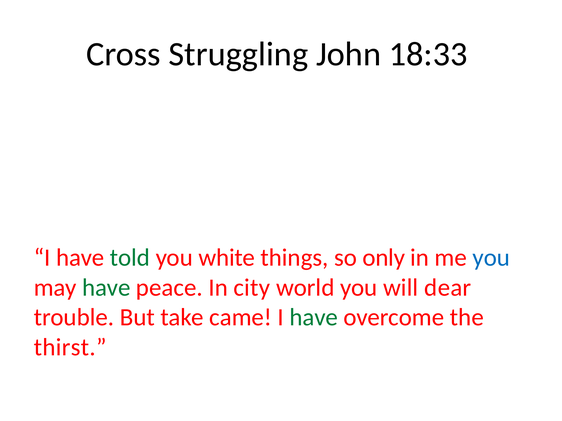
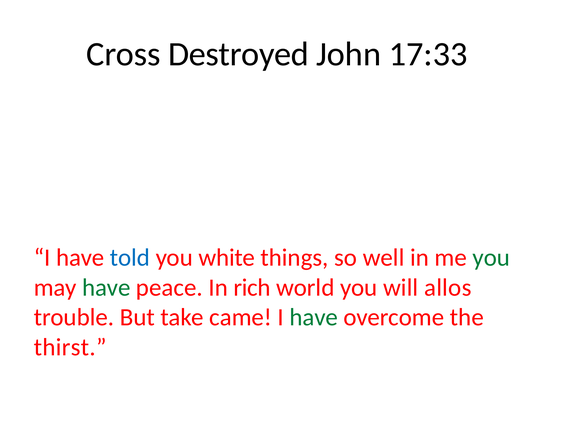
Struggling: Struggling -> Destroyed
18:33: 18:33 -> 17:33
told colour: green -> blue
only: only -> well
you at (491, 258) colour: blue -> green
city: city -> rich
dear: dear -> allos
